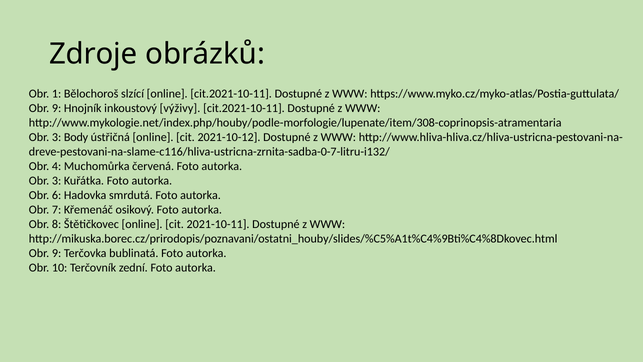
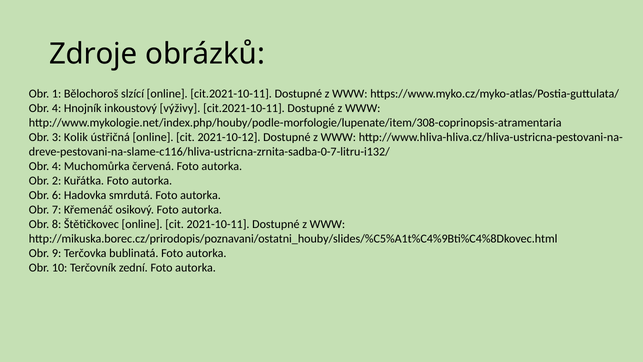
9 at (57, 108): 9 -> 4
Body: Body -> Kolik
3 at (57, 181): 3 -> 2
